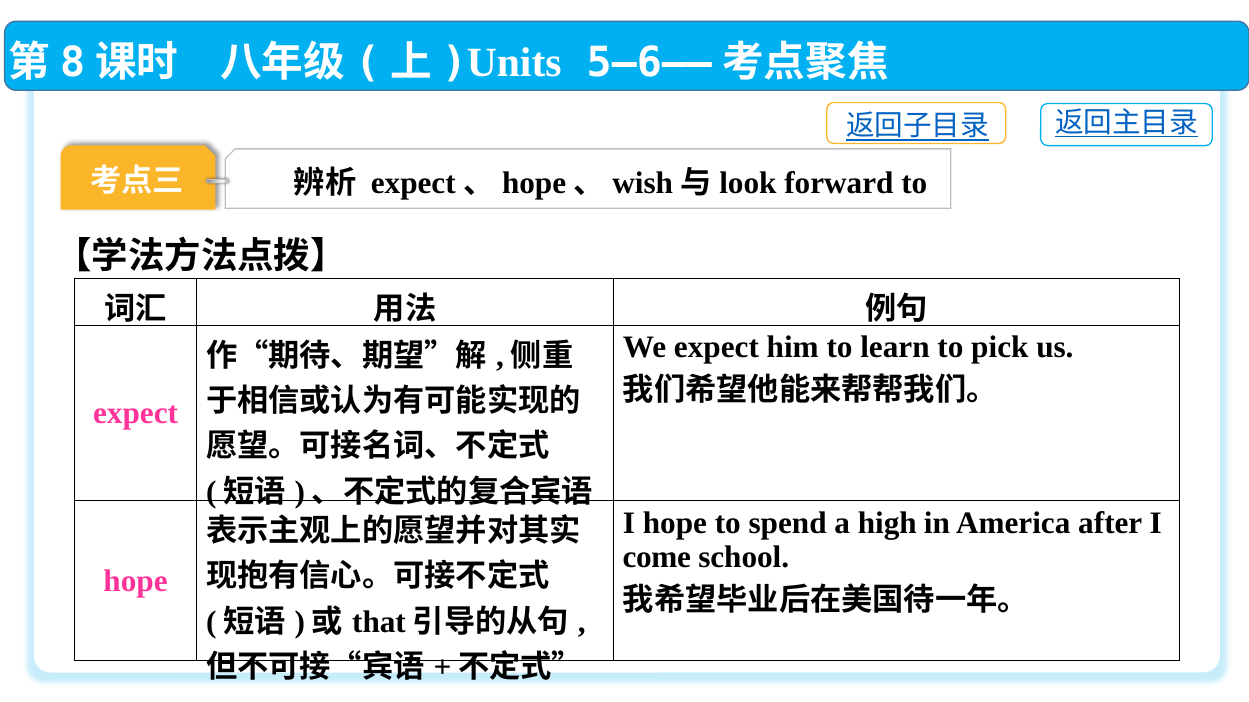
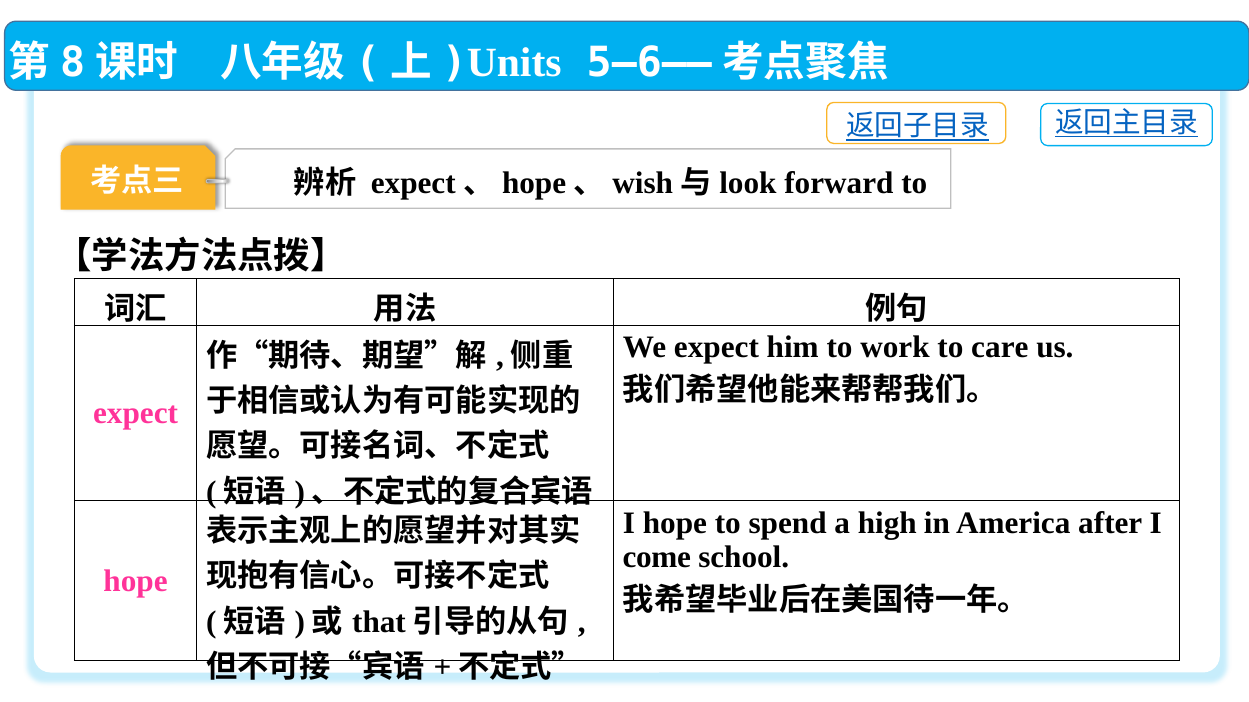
learn: learn -> work
pick: pick -> care
